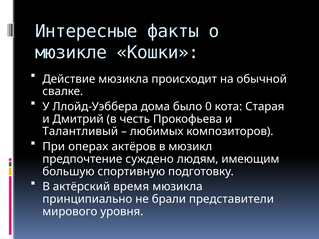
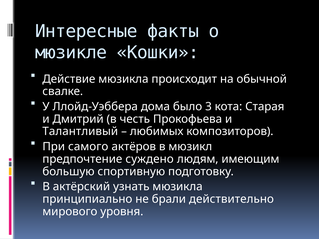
0: 0 -> 3
операх: операх -> самого
время: время -> узнать
представители: представители -> действительно
